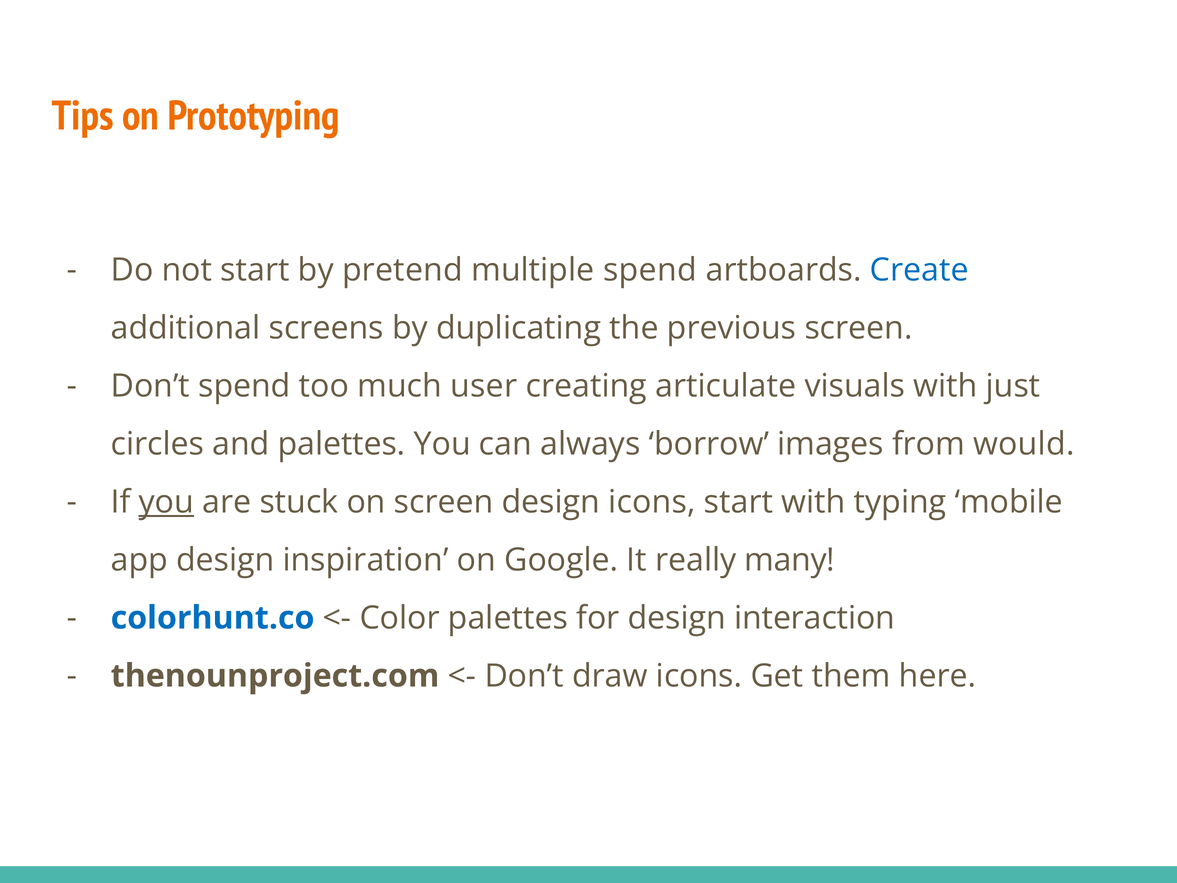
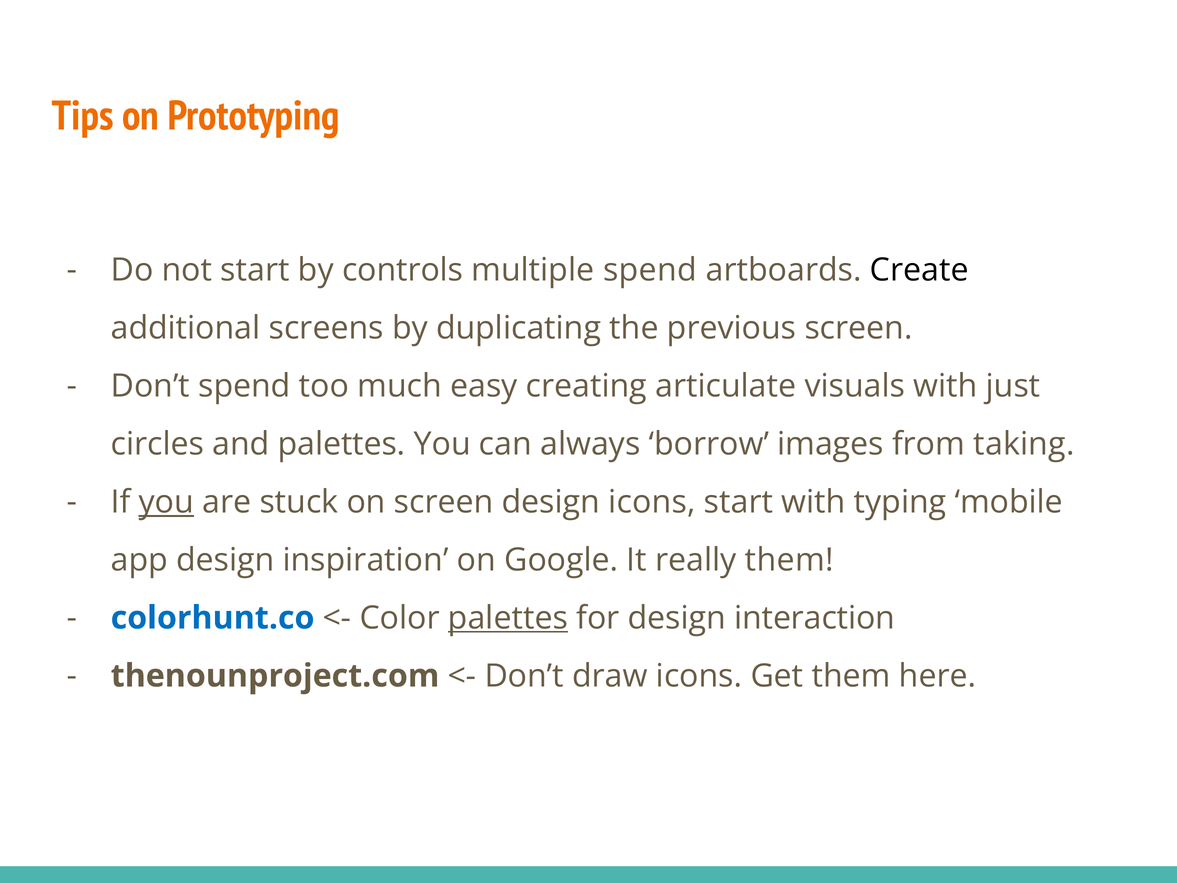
pretend: pretend -> controls
Create colour: blue -> black
user: user -> easy
would: would -> taking
really many: many -> them
palettes at (508, 618) underline: none -> present
